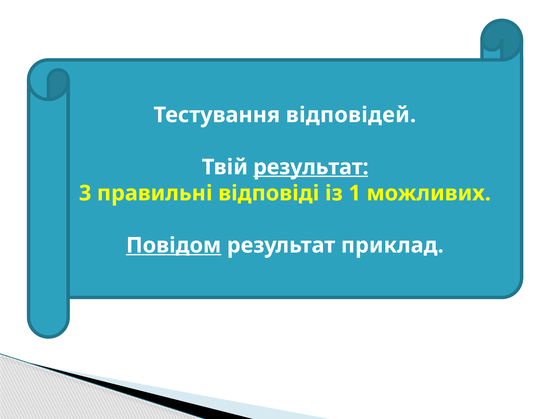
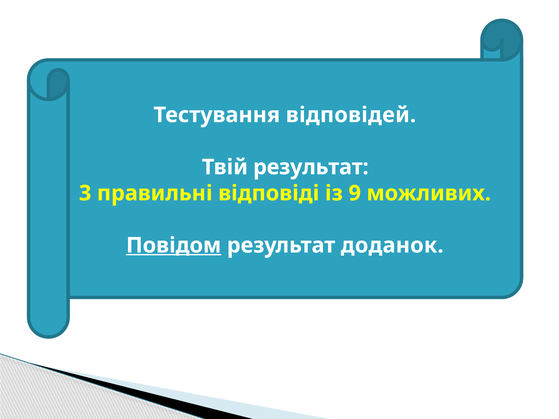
результат at (311, 167) underline: present -> none
1: 1 -> 9
приклад: приклад -> доданок
